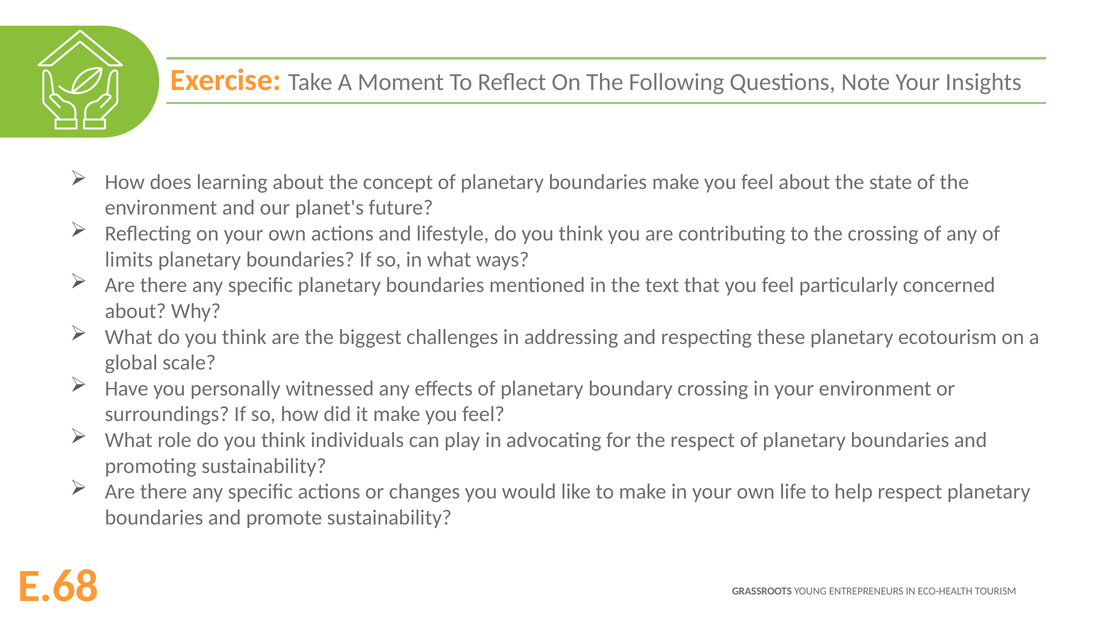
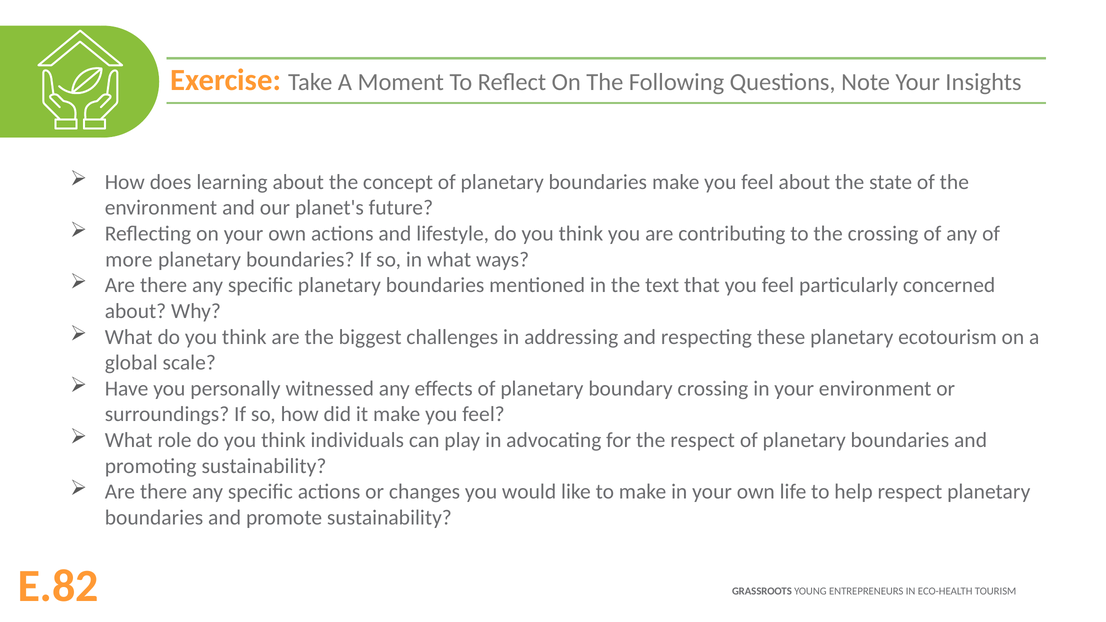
limits: limits -> more
E.68: E.68 -> E.82
